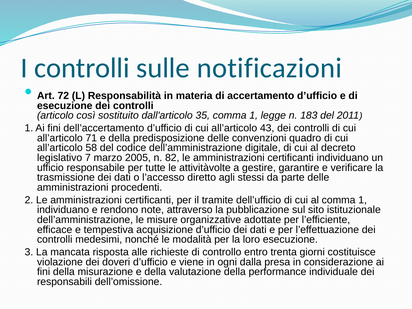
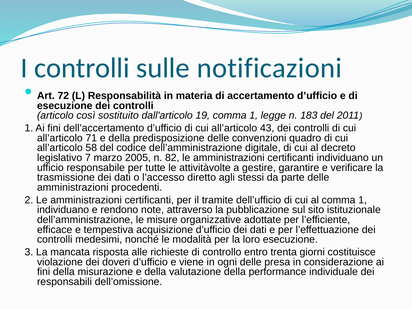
35: 35 -> 19
ogni dalla: dalla -> delle
